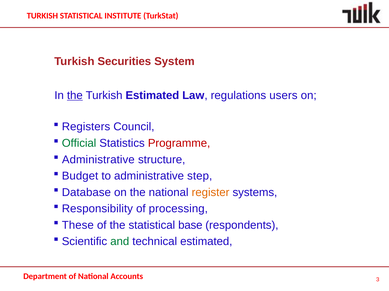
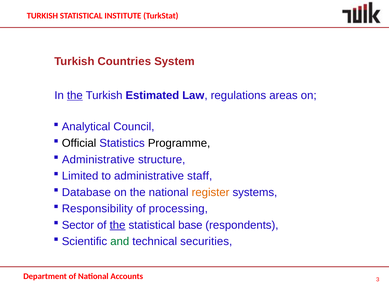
Securities: Securities -> Countries
users: users -> areas
Registers: Registers -> Analytical
Official colour: green -> black
Programme colour: red -> black
Budget: Budget -> Limited
step: step -> staff
These: These -> Sector
the at (118, 226) underline: none -> present
technical estimated: estimated -> securities
